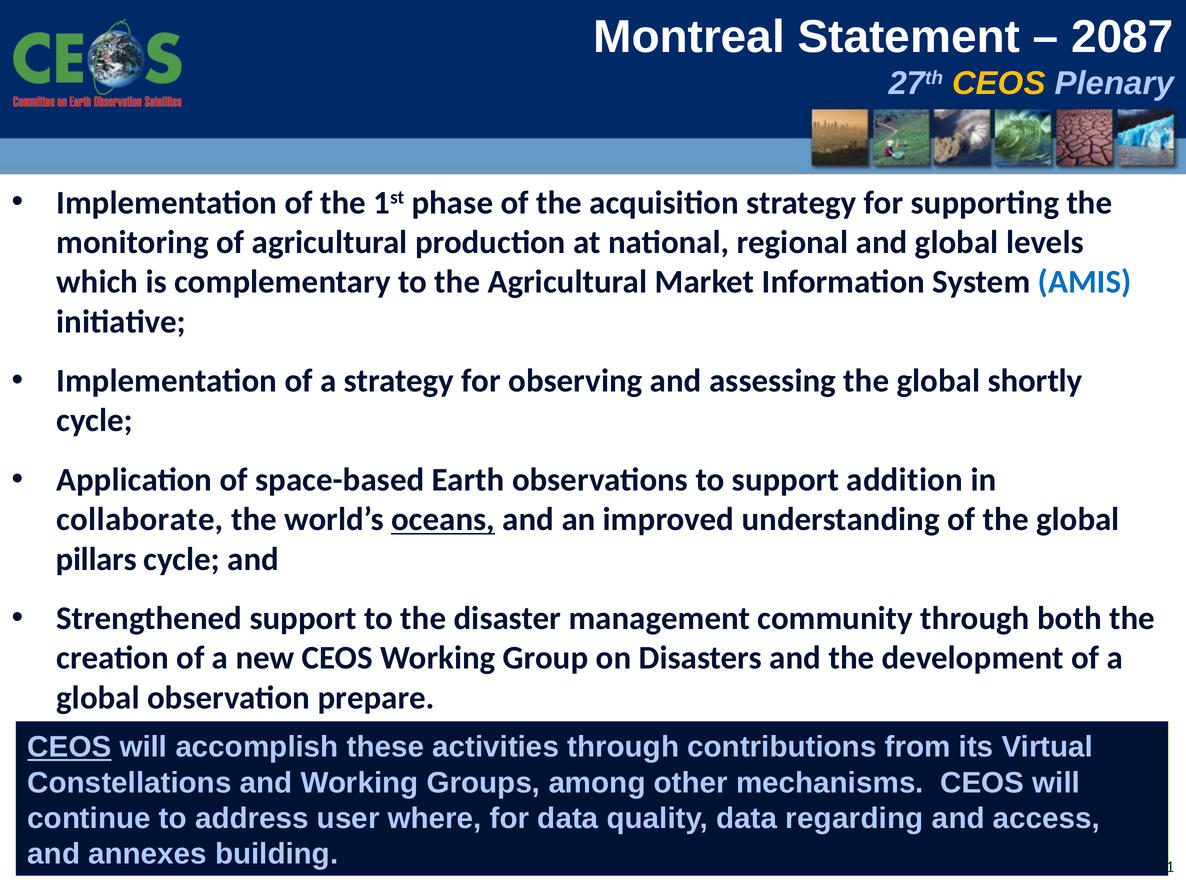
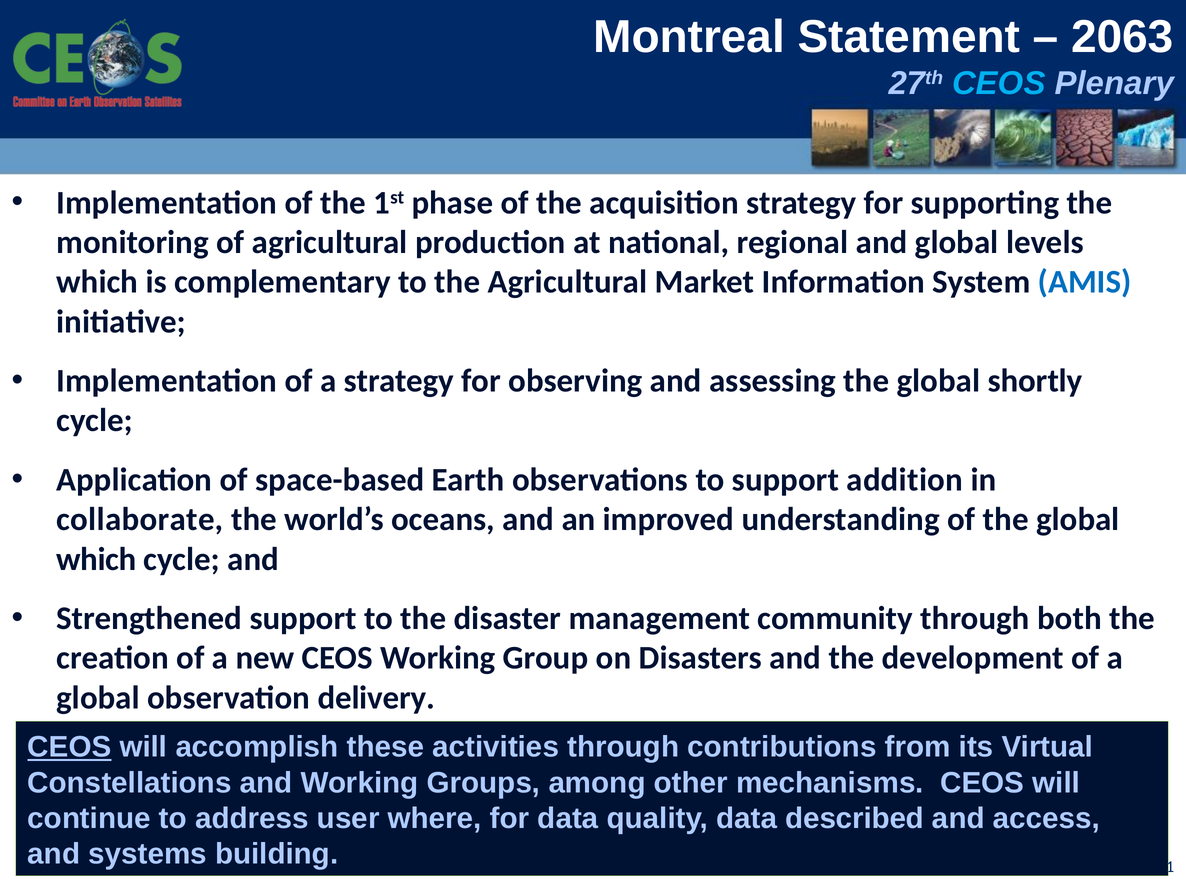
2087: 2087 -> 2063
CEOS at (999, 83) colour: yellow -> light blue
oceans underline: present -> none
pillars at (96, 559): pillars -> which
prepare: prepare -> delivery
regarding: regarding -> described
annexes: annexes -> systems
